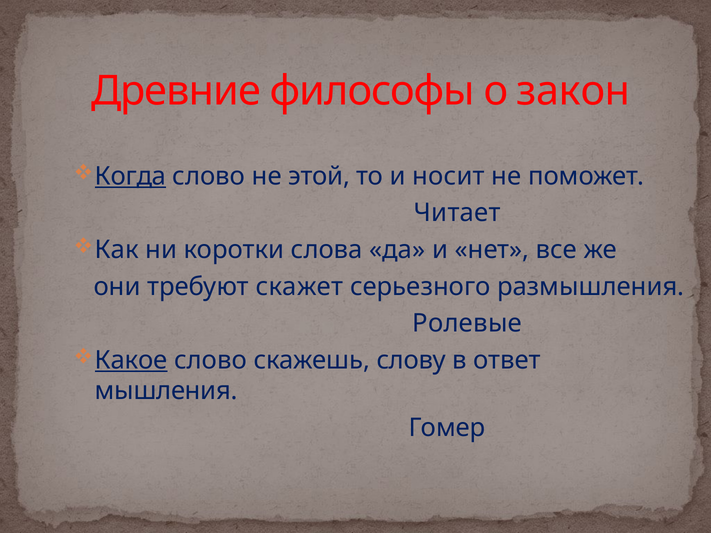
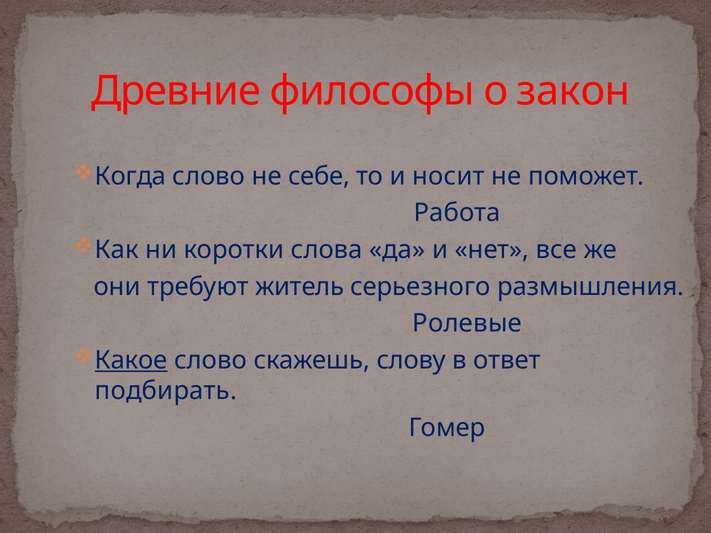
Когда underline: present -> none
этой: этой -> себе
Читает: Читает -> Работа
скажет: скажет -> житель
мышления: мышления -> подбирать
